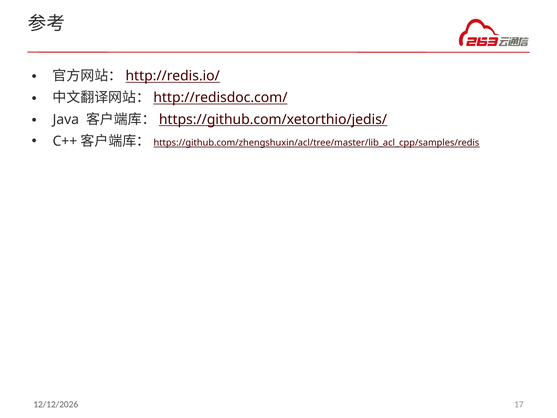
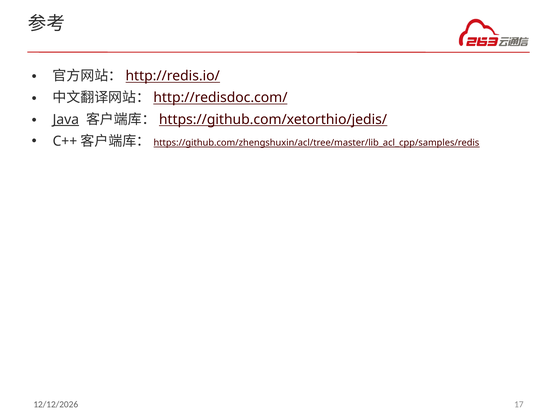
Java underline: none -> present
